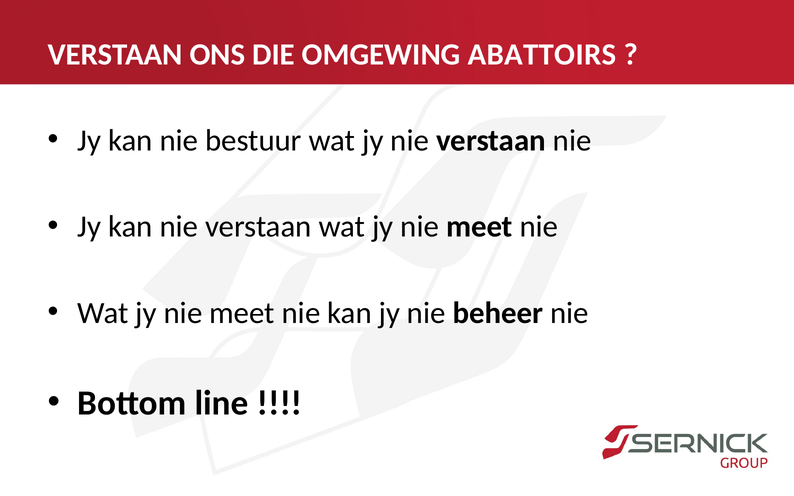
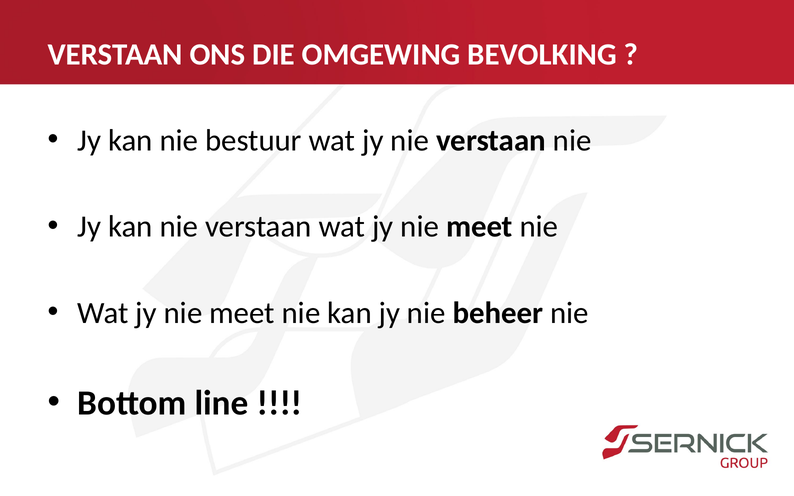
ABATTOIRS: ABATTOIRS -> BEVOLKING
